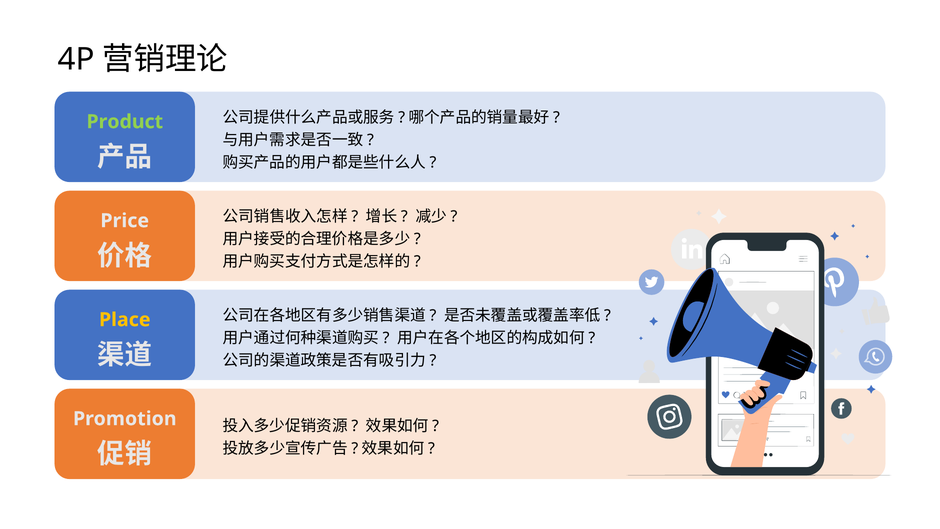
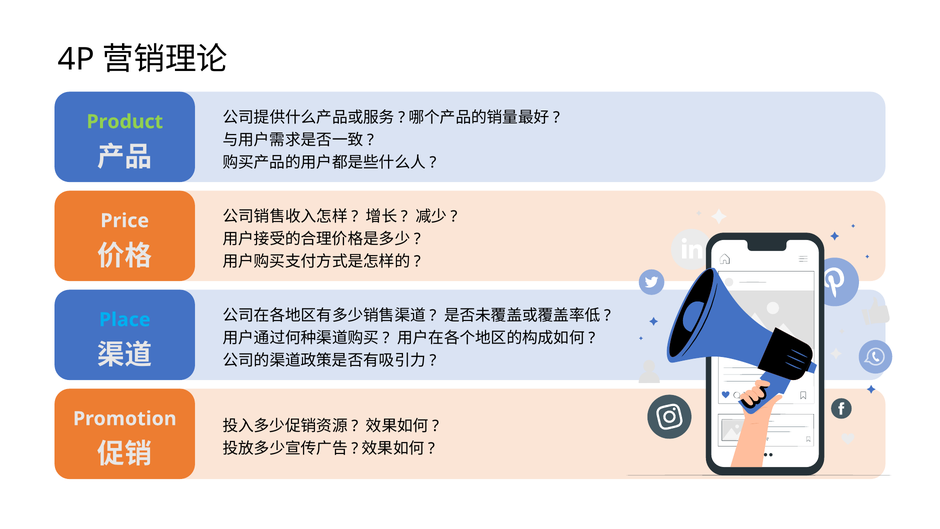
Place colour: yellow -> light blue
